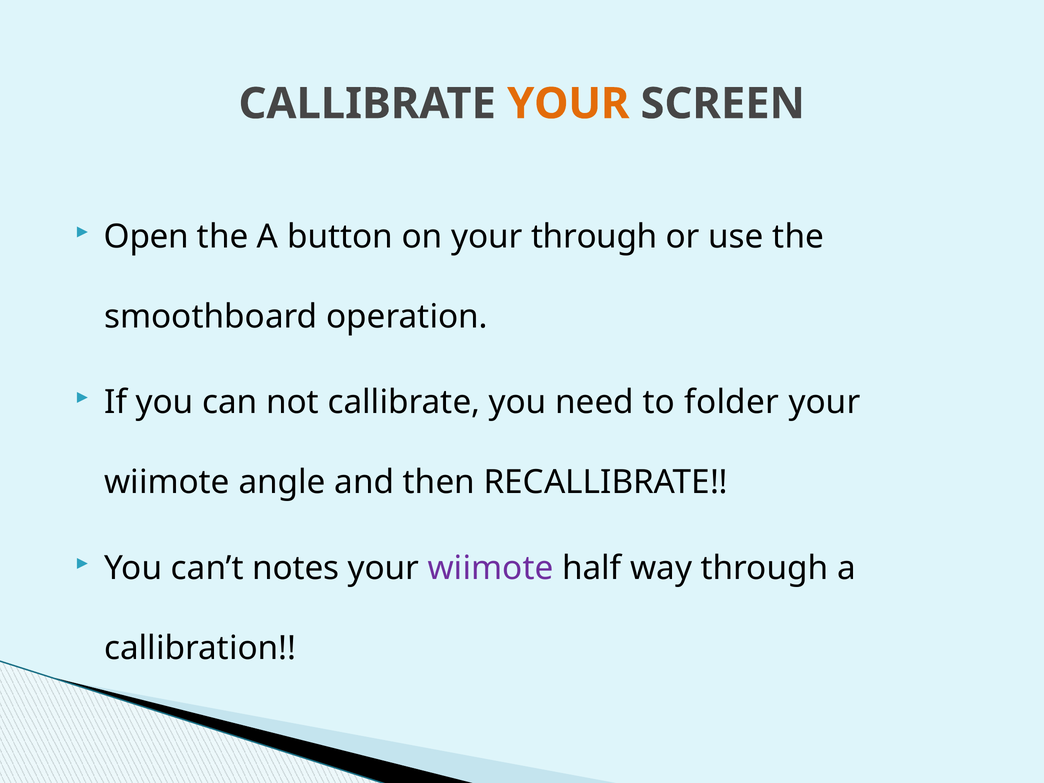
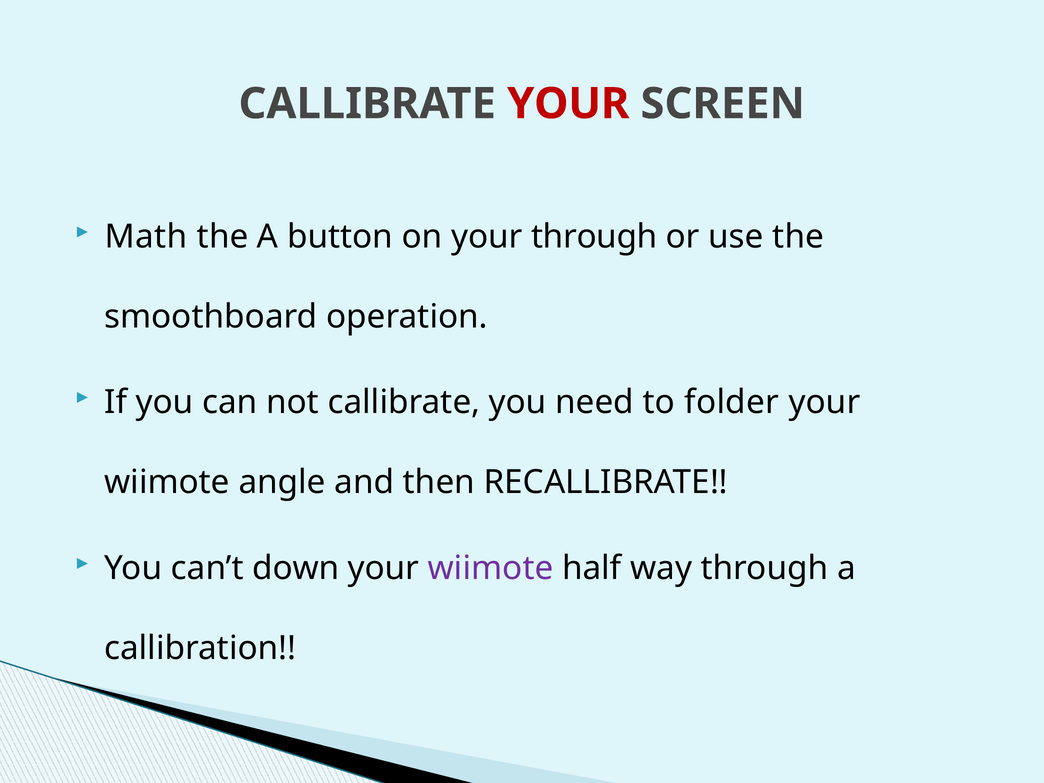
YOUR at (568, 104) colour: orange -> red
Open: Open -> Math
notes: notes -> down
